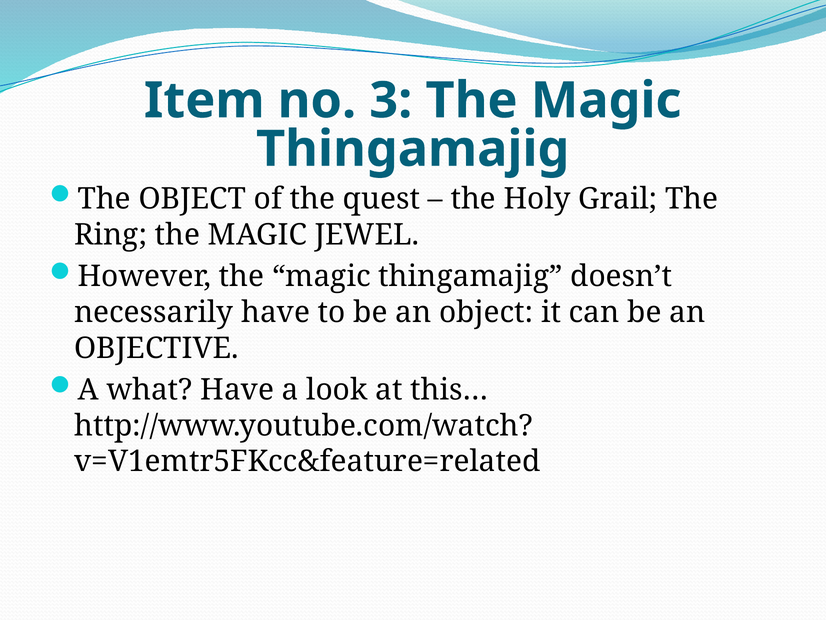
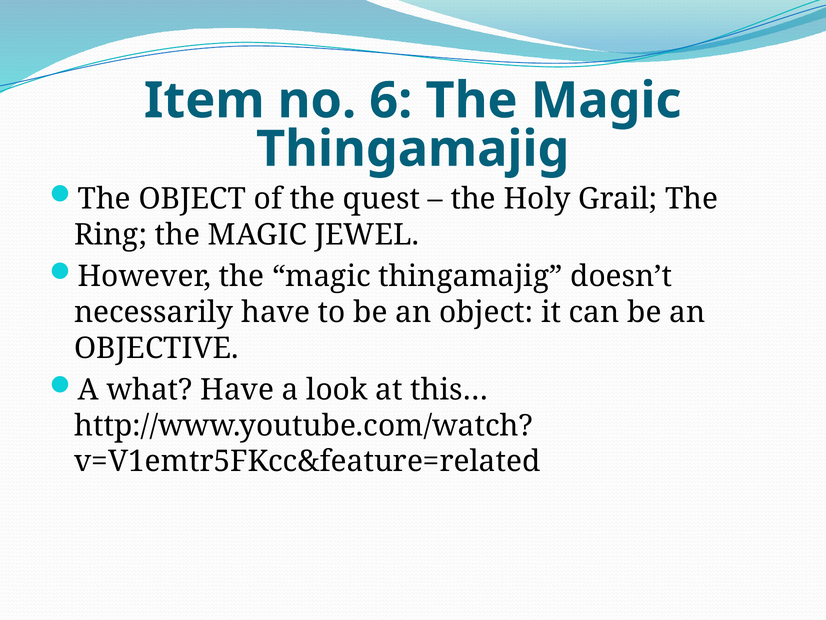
3: 3 -> 6
